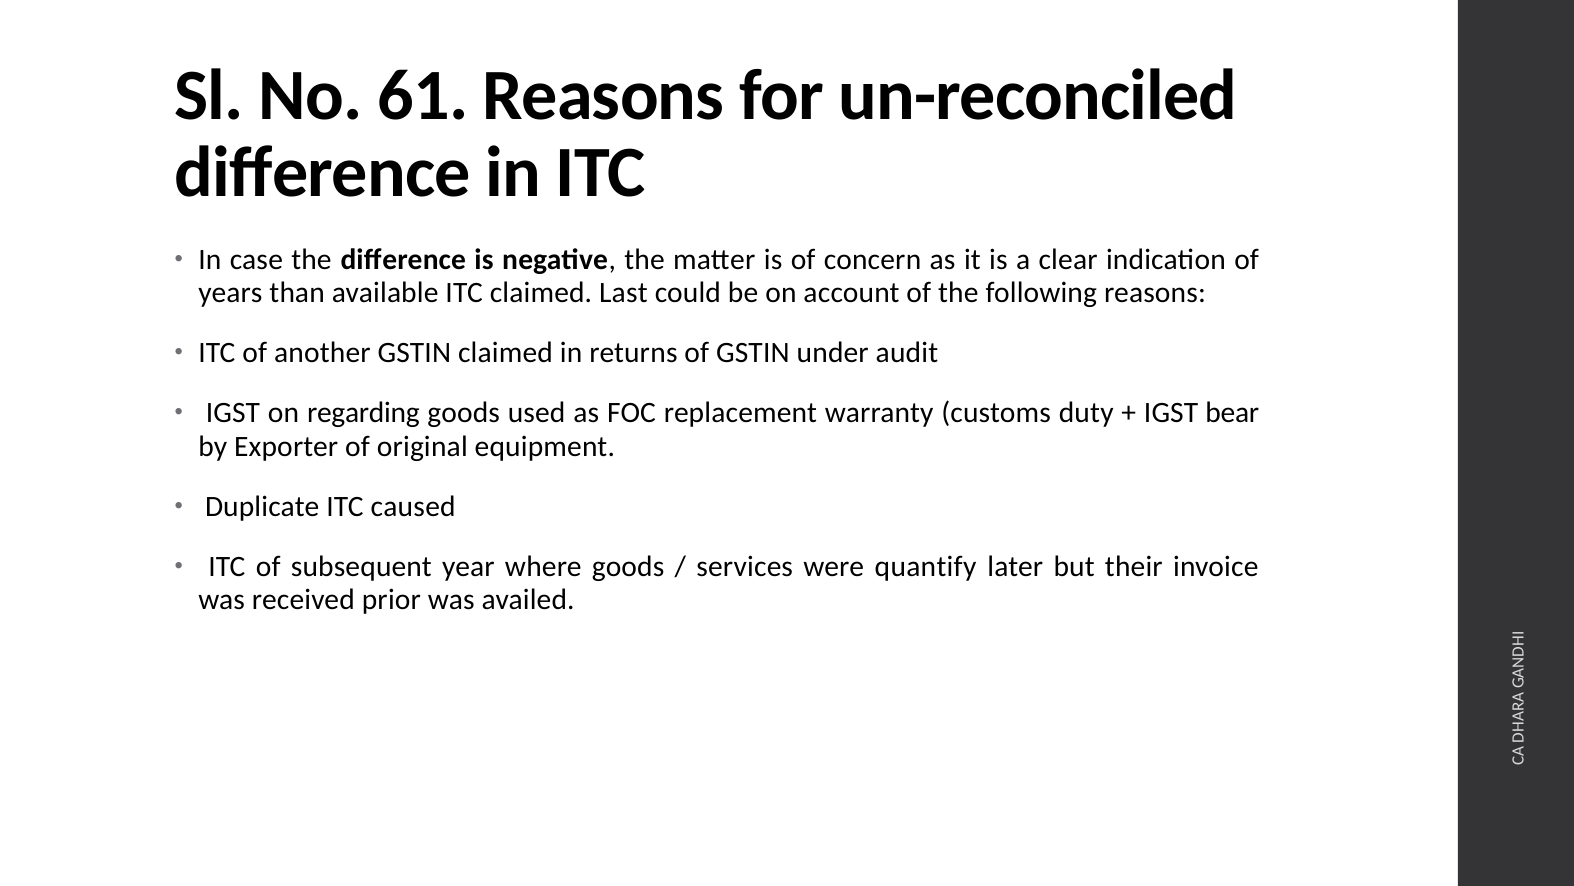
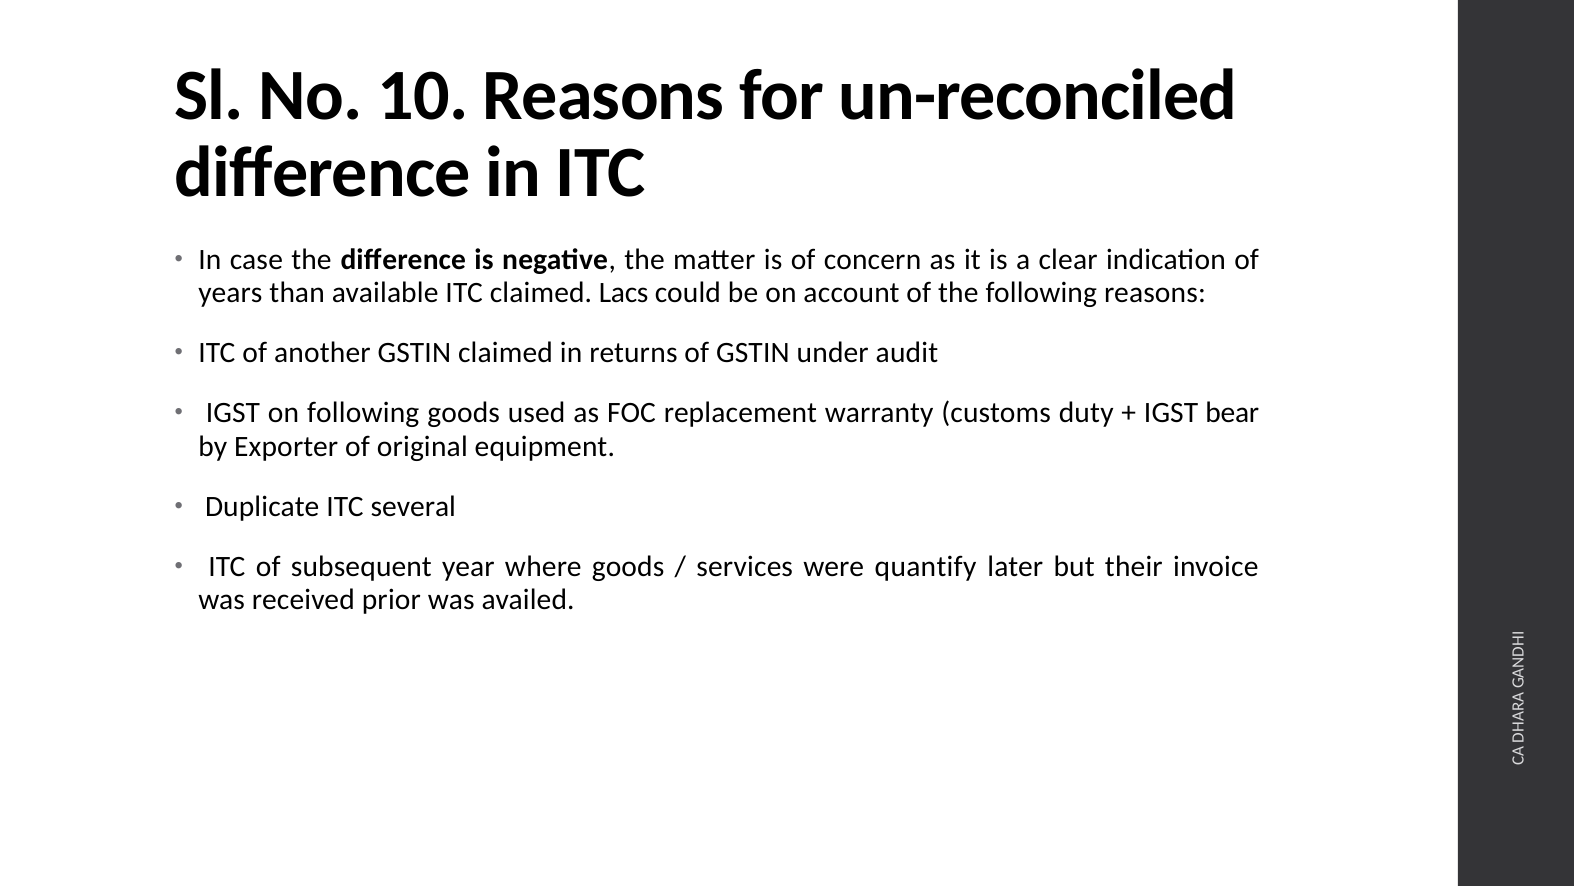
61: 61 -> 10
Last: Last -> Lacs
on regarding: regarding -> following
caused: caused -> several
